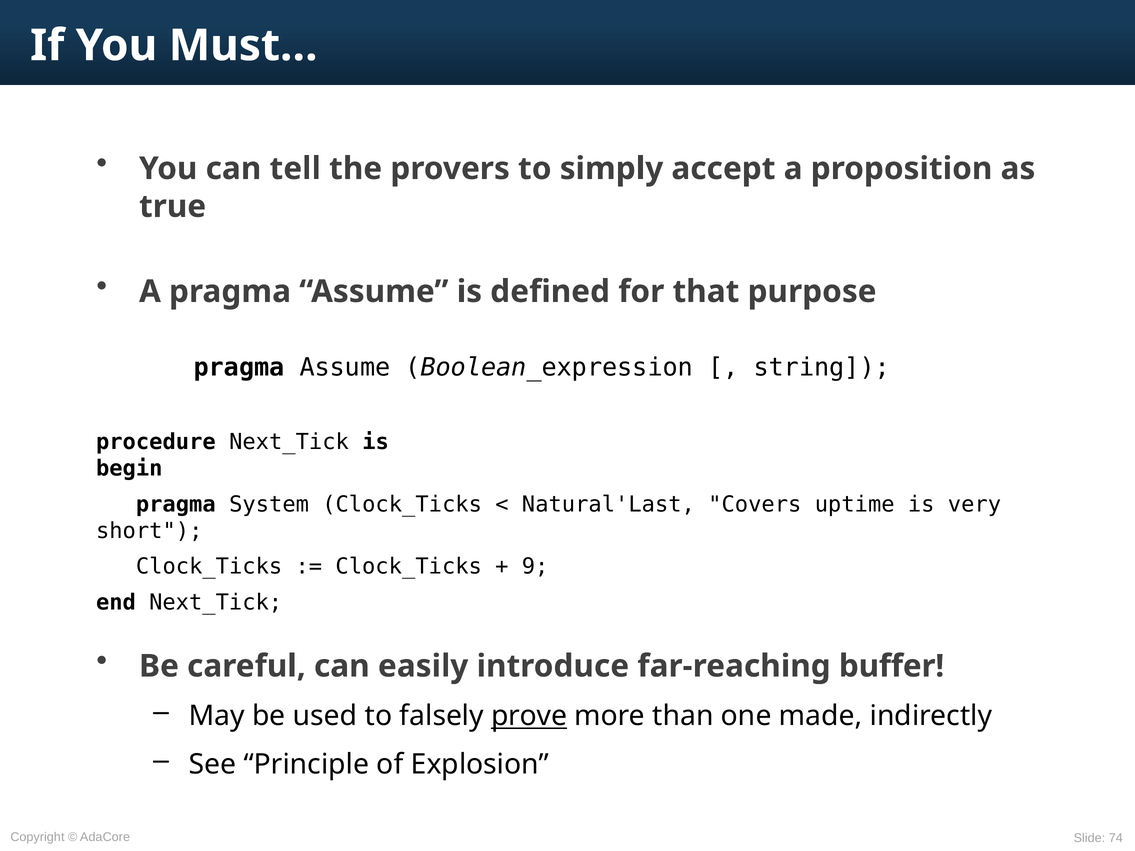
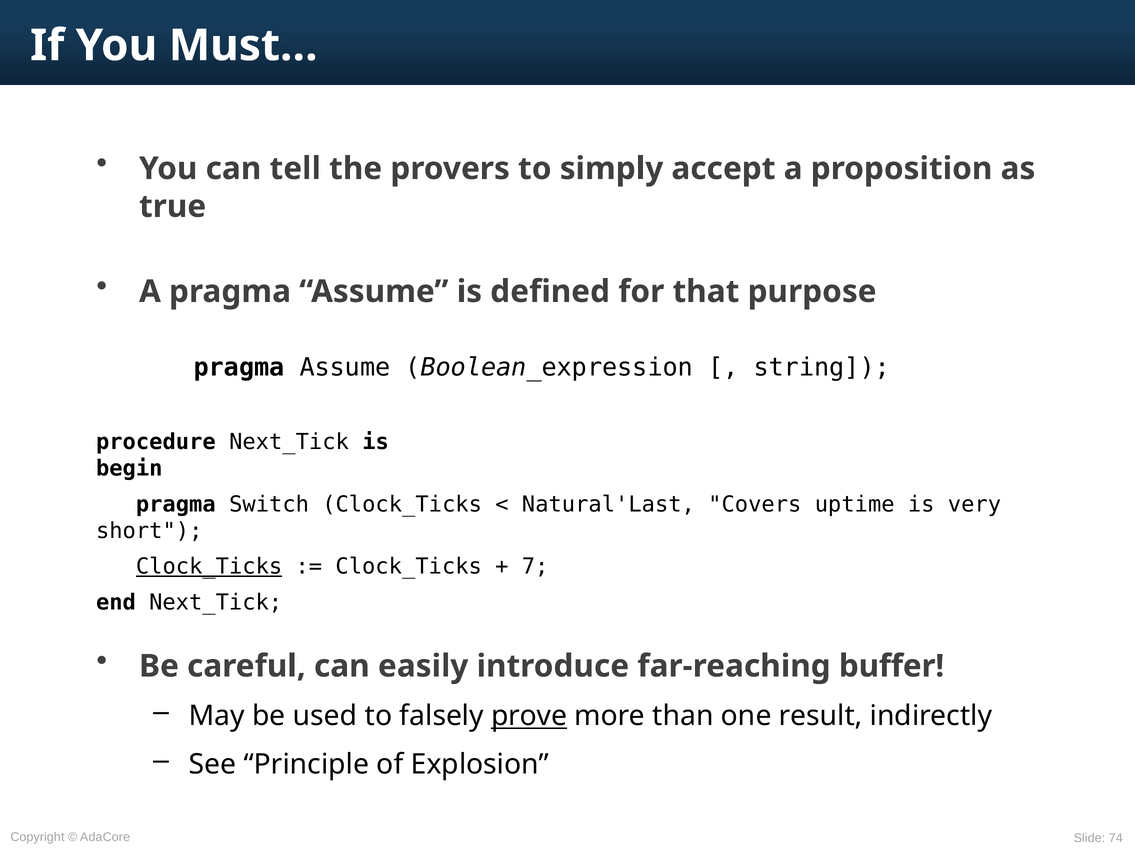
System: System -> Switch
Clock_Ticks at (209, 567) underline: none -> present
9: 9 -> 7
made: made -> result
